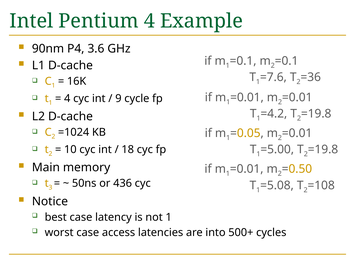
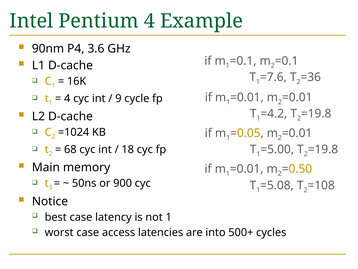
10: 10 -> 68
436: 436 -> 900
